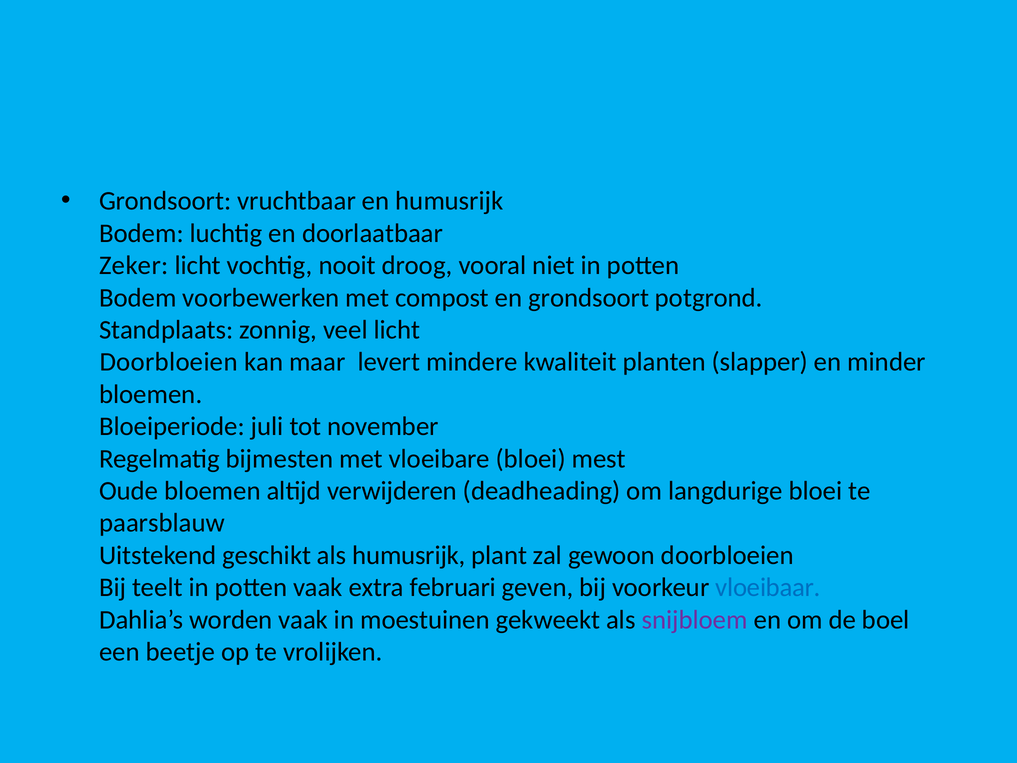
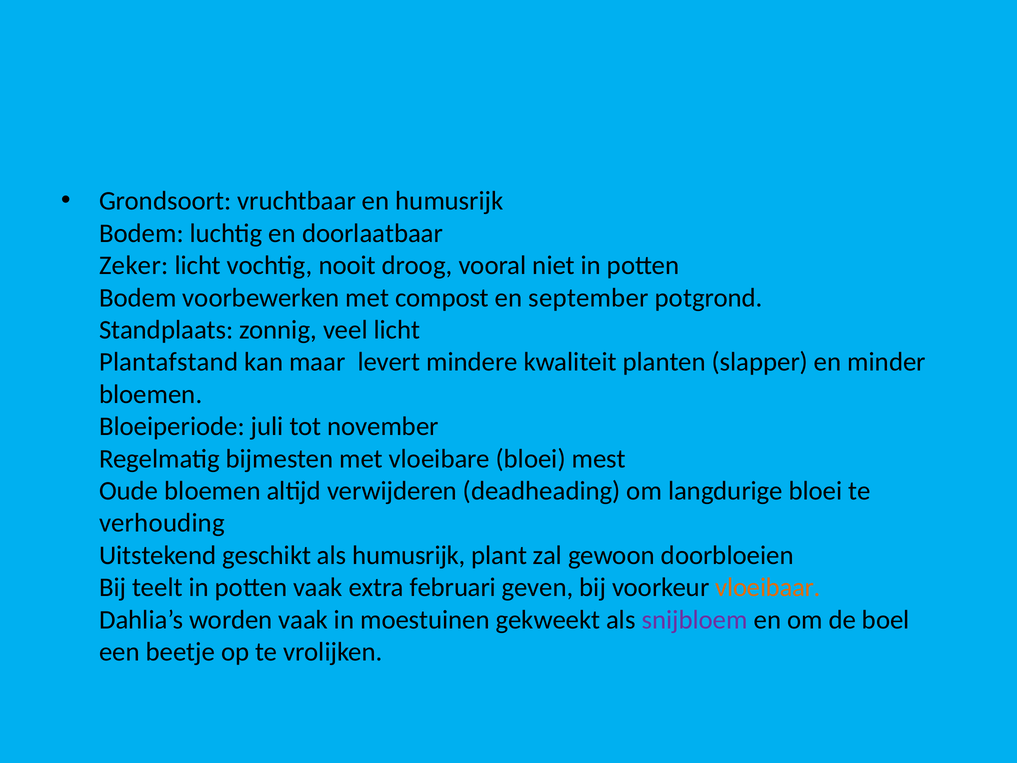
en grondsoort: grondsoort -> september
Doorbloeien at (169, 362): Doorbloeien -> Plantafstand
paarsblauw: paarsblauw -> verhouding
vloeibaar colour: blue -> orange
